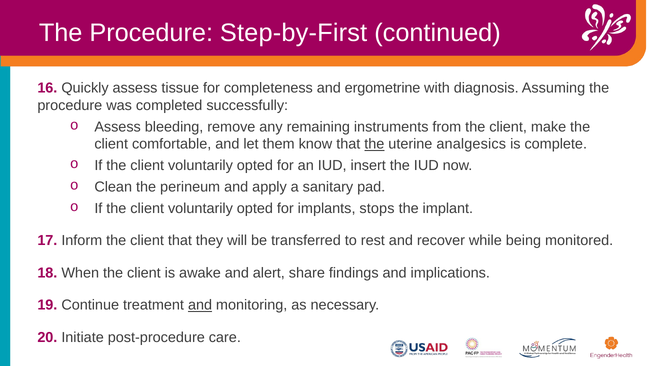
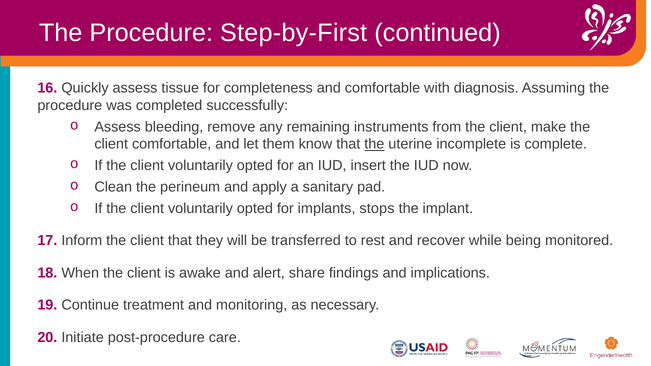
and ergometrine: ergometrine -> comfortable
analgesics: analgesics -> incomplete
and at (200, 305) underline: present -> none
